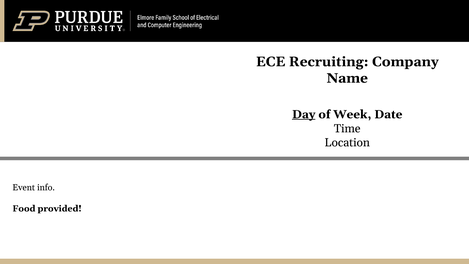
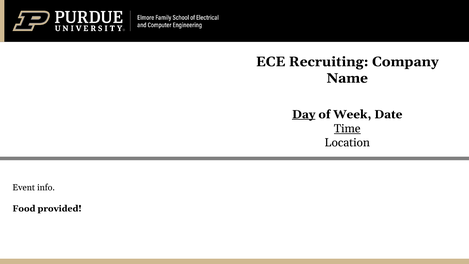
Time underline: none -> present
